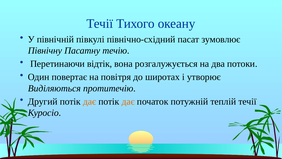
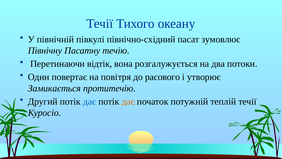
широтах: широтах -> расового
Виділяються: Виділяються -> Замикається
дає at (90, 101) colour: orange -> blue
